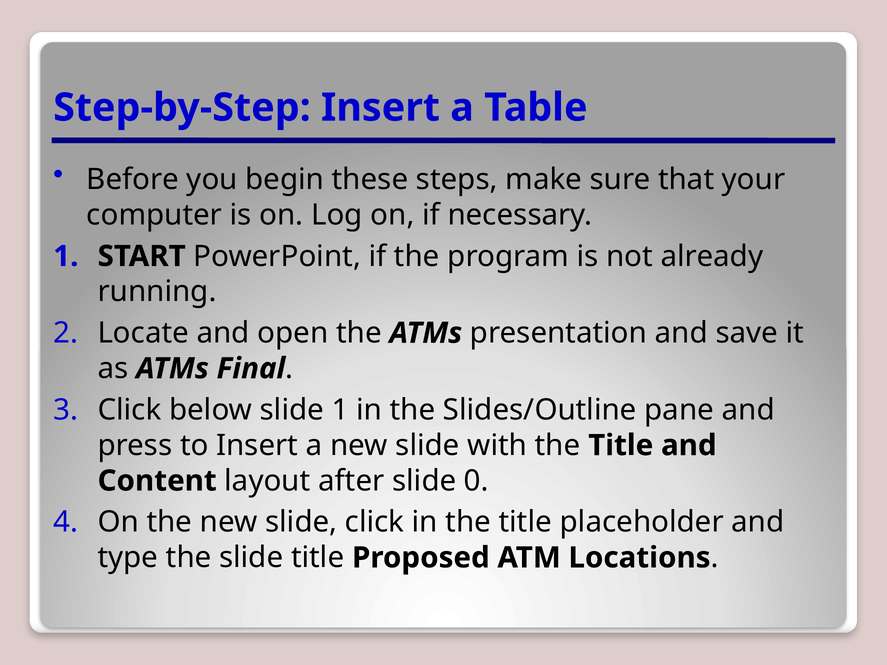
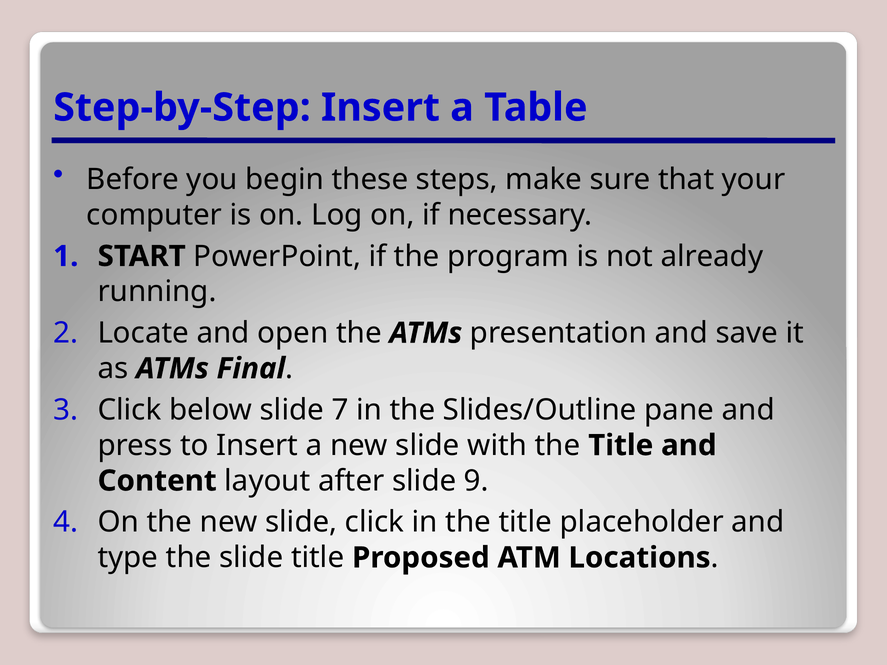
slide 1: 1 -> 7
0: 0 -> 9
